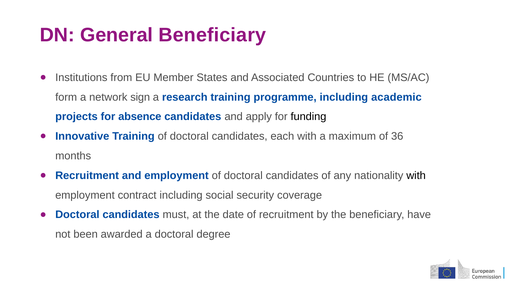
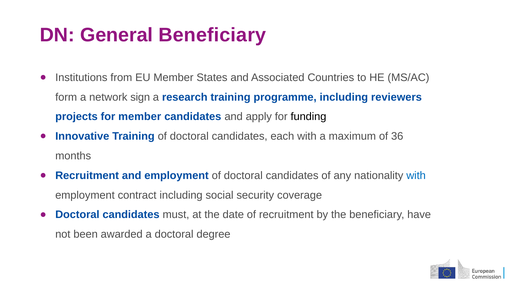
academic: academic -> reviewers
for absence: absence -> member
with at (416, 176) colour: black -> blue
